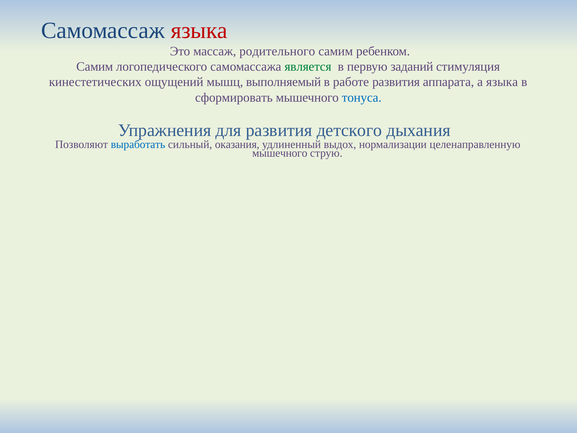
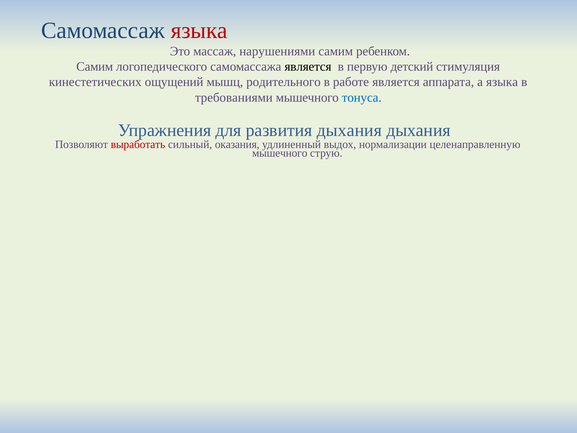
родительного: родительного -> нарушениями
является at (308, 67) colour: green -> black
заданий: заданий -> детский
выполняемый: выполняемый -> родительного
работе развития: развития -> является
сформировать: сформировать -> требованиями
развития детского: детского -> дыхания
выработать colour: blue -> red
